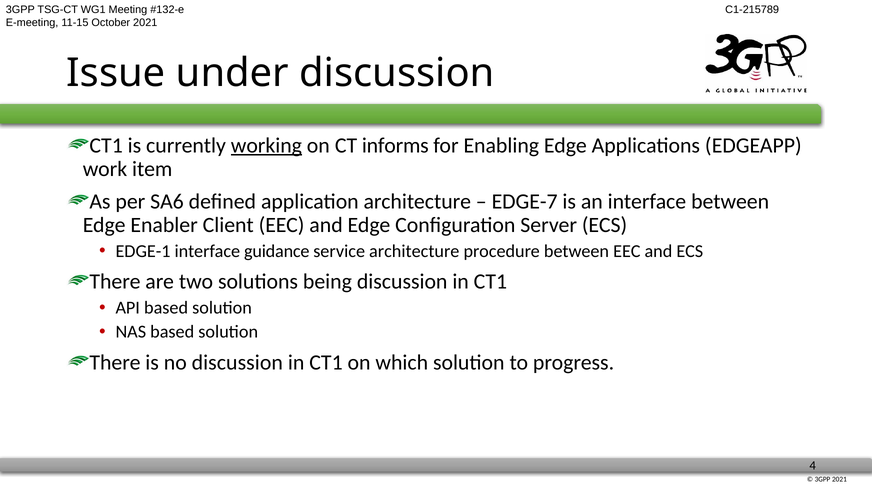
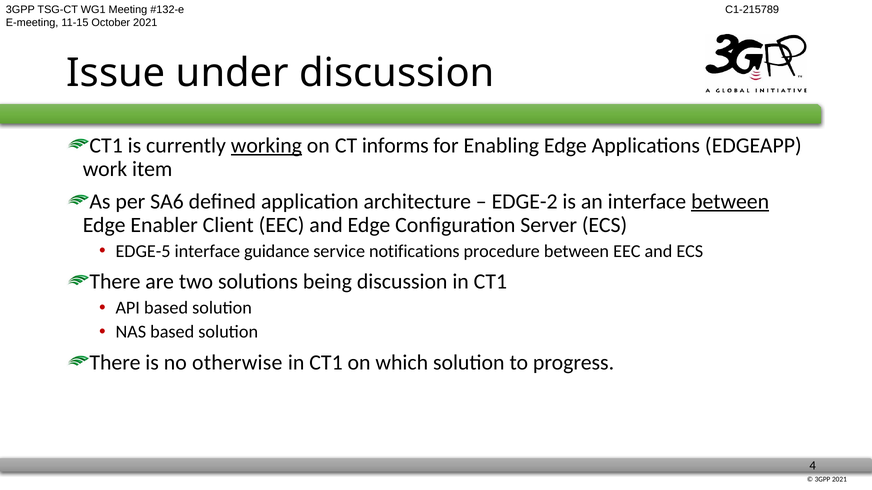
EDGE-7: EDGE-7 -> EDGE-2
between at (730, 202) underline: none -> present
EDGE-1: EDGE-1 -> EDGE-5
service architecture: architecture -> notifications
no discussion: discussion -> otherwise
